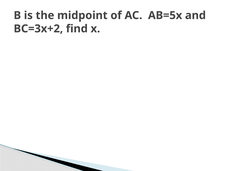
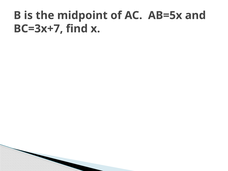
BC=3x+2: BC=3x+2 -> BC=3x+7
